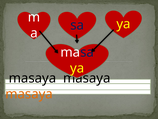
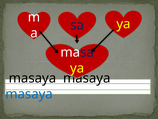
masaya at (29, 94) colour: orange -> blue
